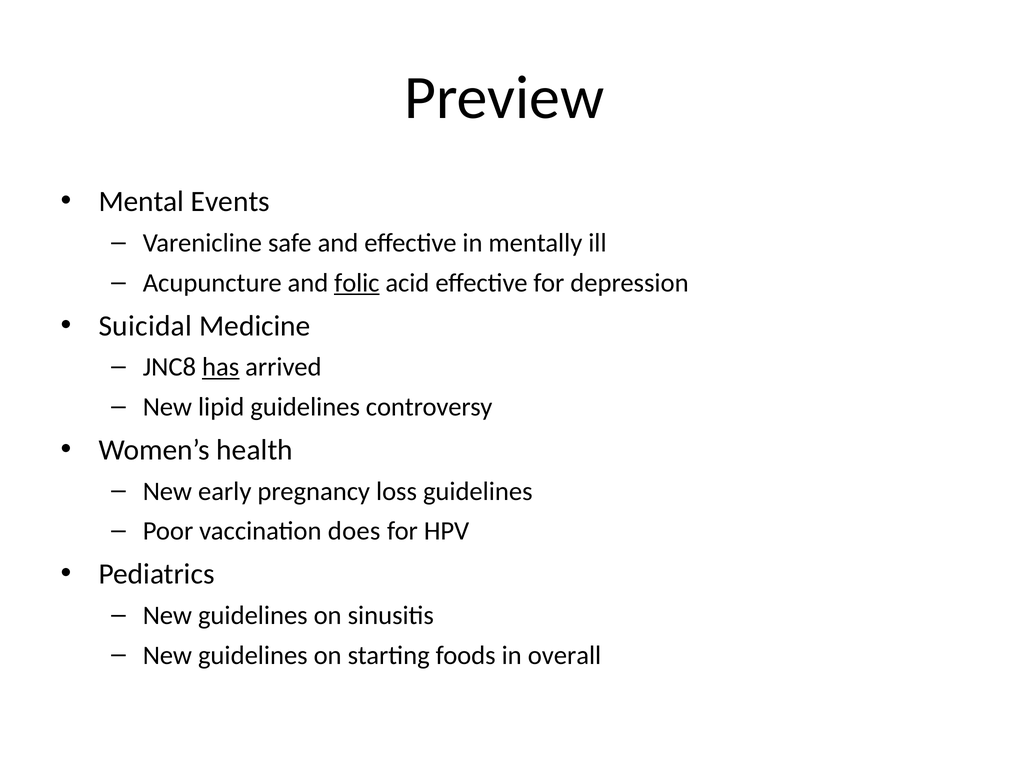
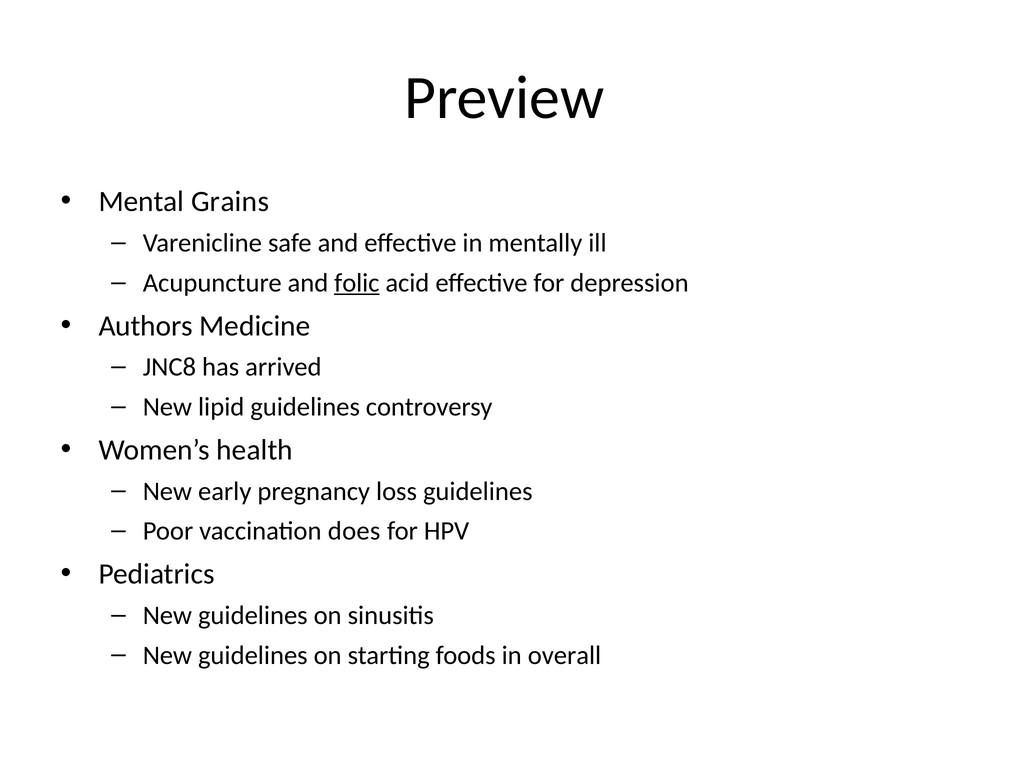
Events: Events -> Grains
Suicidal: Suicidal -> Authors
has underline: present -> none
